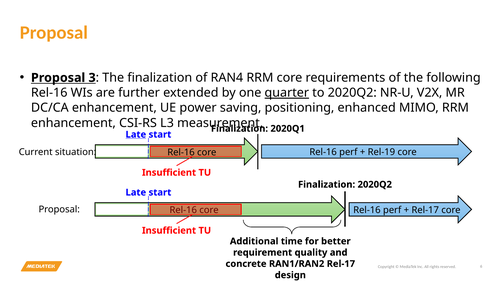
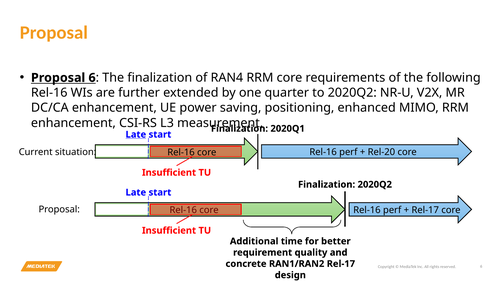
Proposal 3: 3 -> 6
quarter underline: present -> none
Rel-19: Rel-19 -> Rel-20
